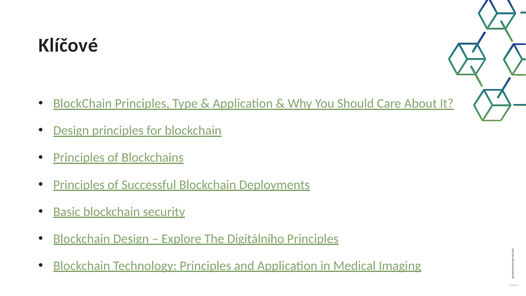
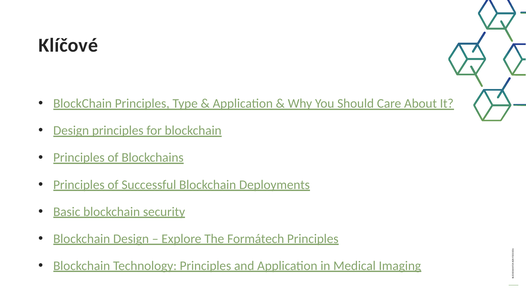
Digitálního: Digitálního -> Formátech
